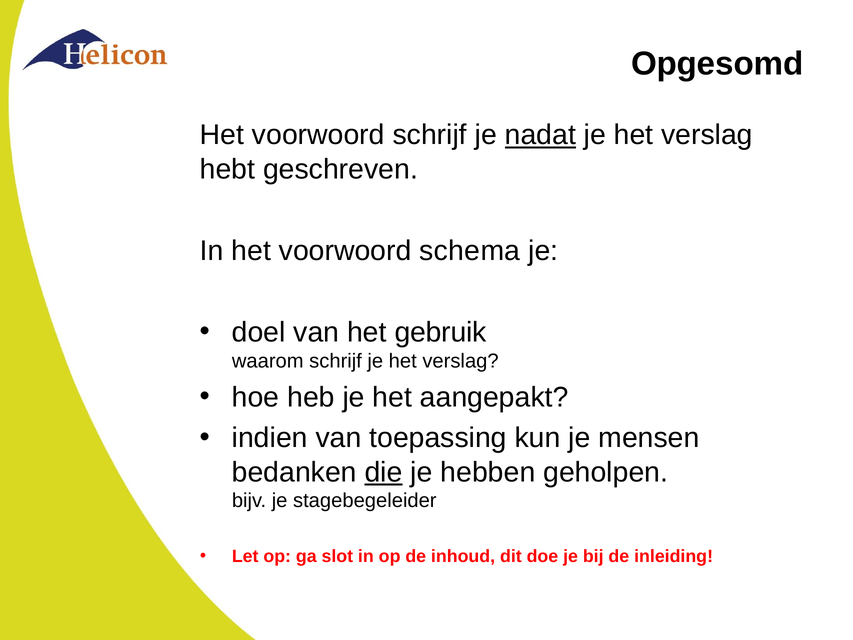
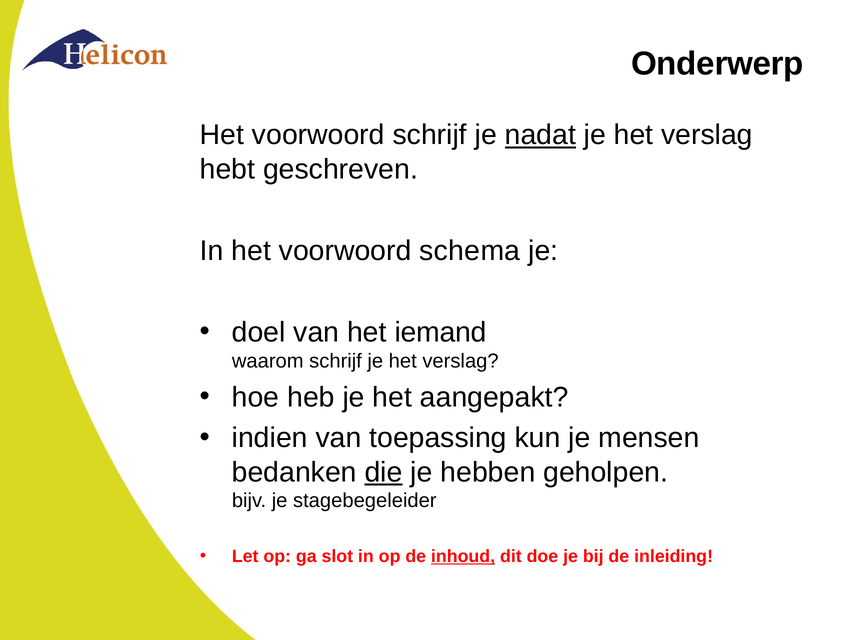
Opgesomd: Opgesomd -> Onderwerp
gebruik: gebruik -> iemand
inhoud underline: none -> present
